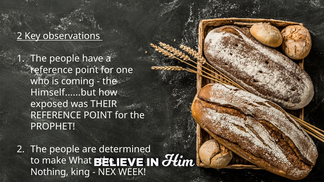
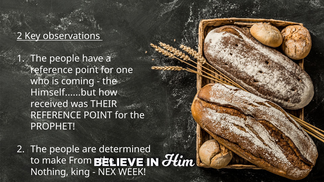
exposed: exposed -> received
What: What -> From
